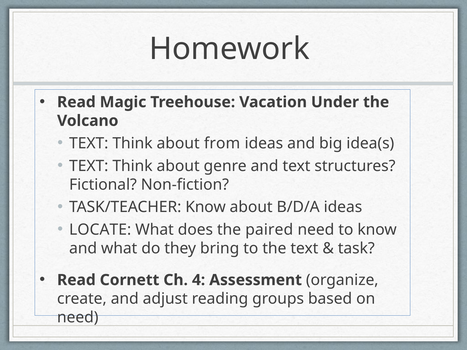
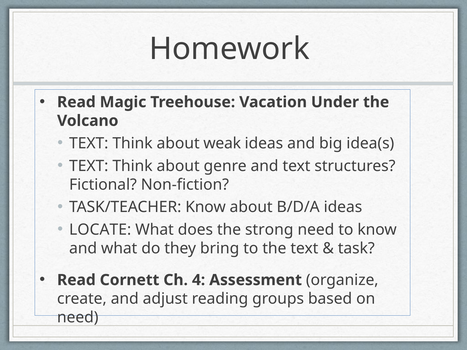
from: from -> weak
paired: paired -> strong
